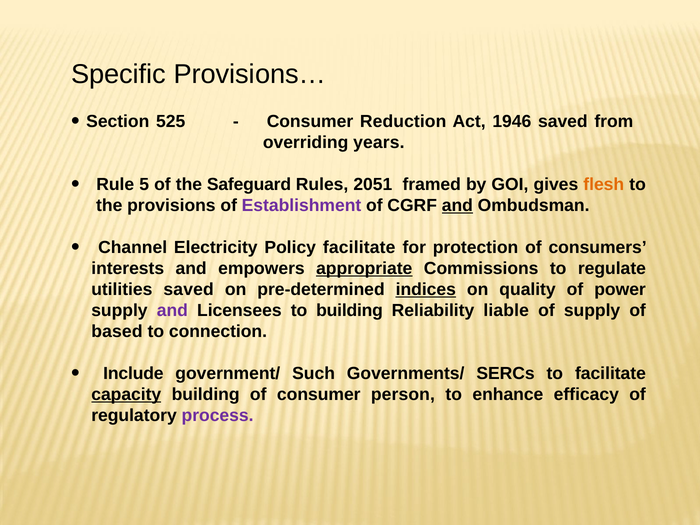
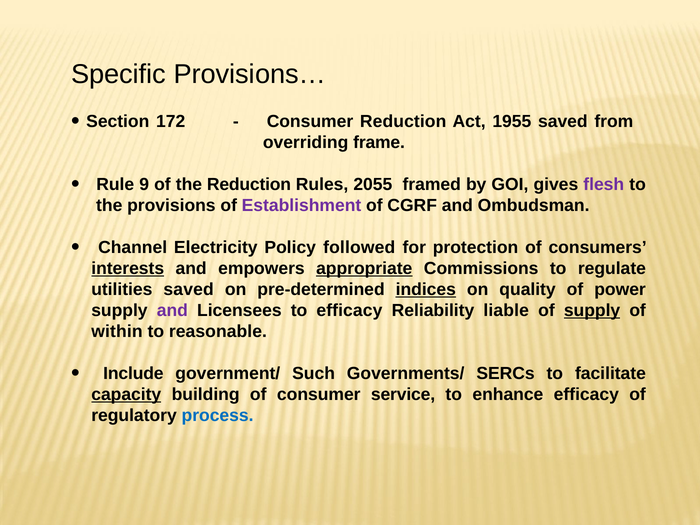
525: 525 -> 172
1946: 1946 -> 1955
years: years -> frame
5: 5 -> 9
the Safeguard: Safeguard -> Reduction
2051: 2051 -> 2055
flesh colour: orange -> purple
and at (457, 205) underline: present -> none
Policy facilitate: facilitate -> followed
interests underline: none -> present
to building: building -> efficacy
supply at (592, 310) underline: none -> present
based: based -> within
connection: connection -> reasonable
person: person -> service
process colour: purple -> blue
